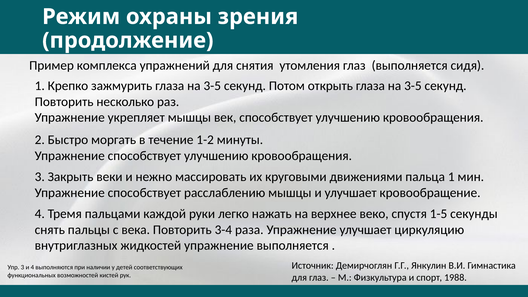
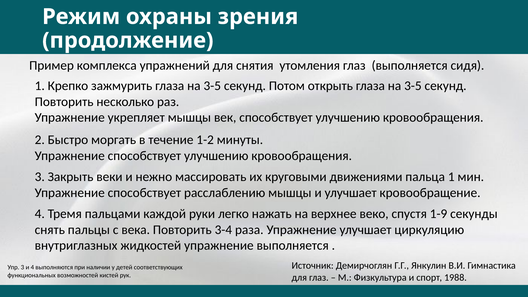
1-5: 1-5 -> 1-9
